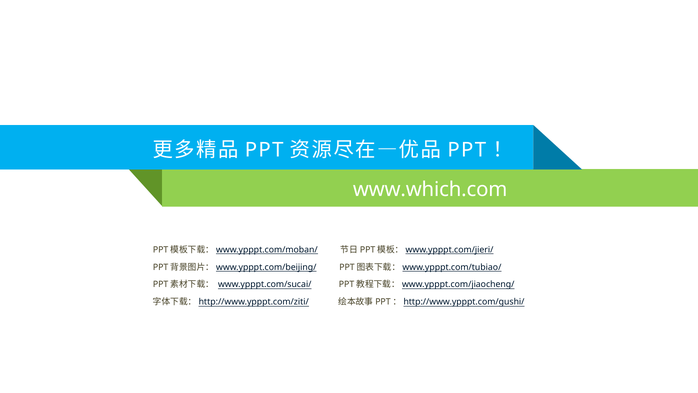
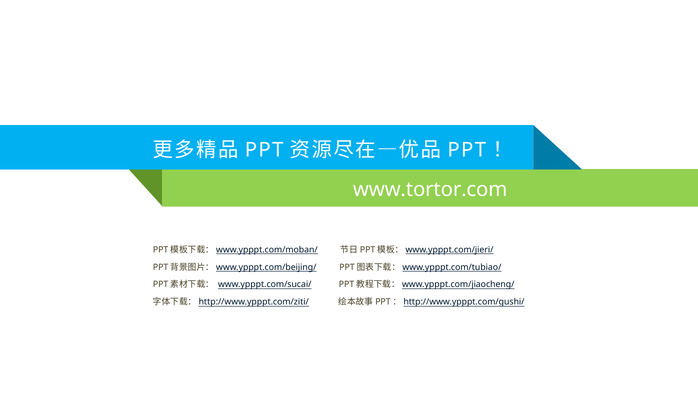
www.which.com: www.which.com -> www.tortor.com
